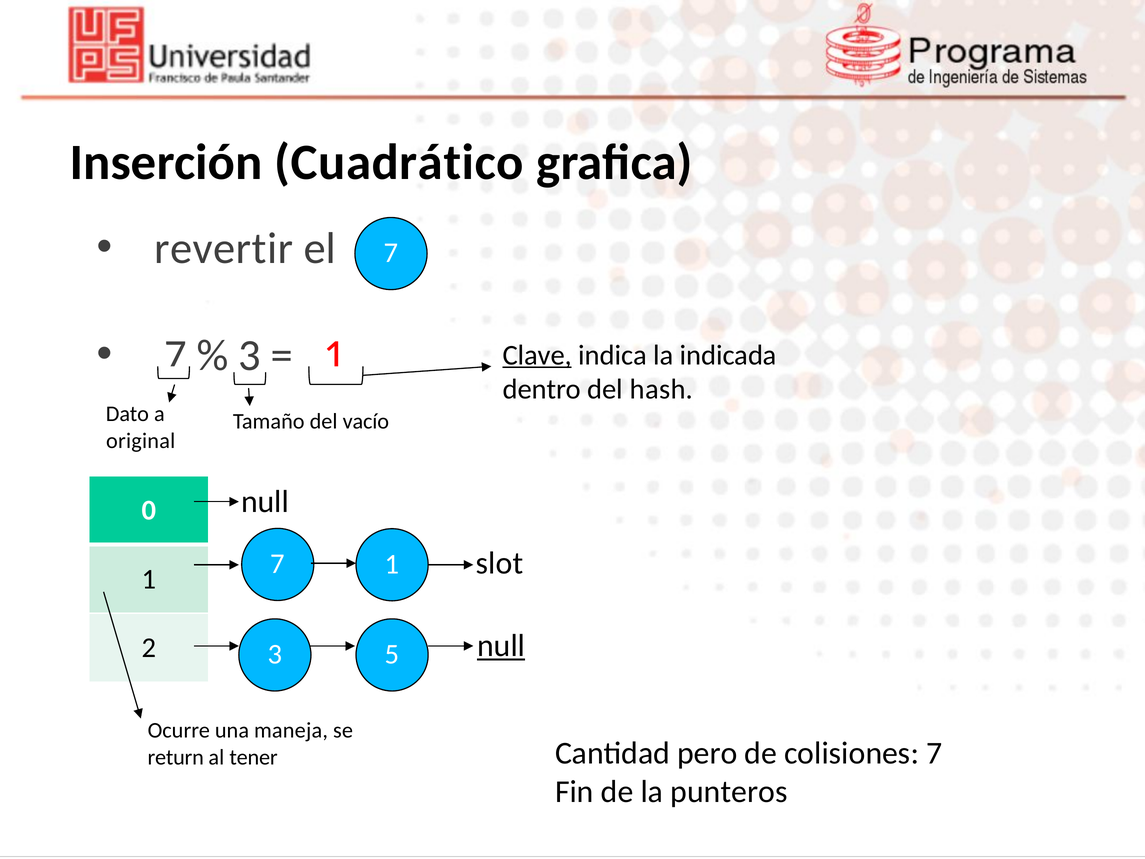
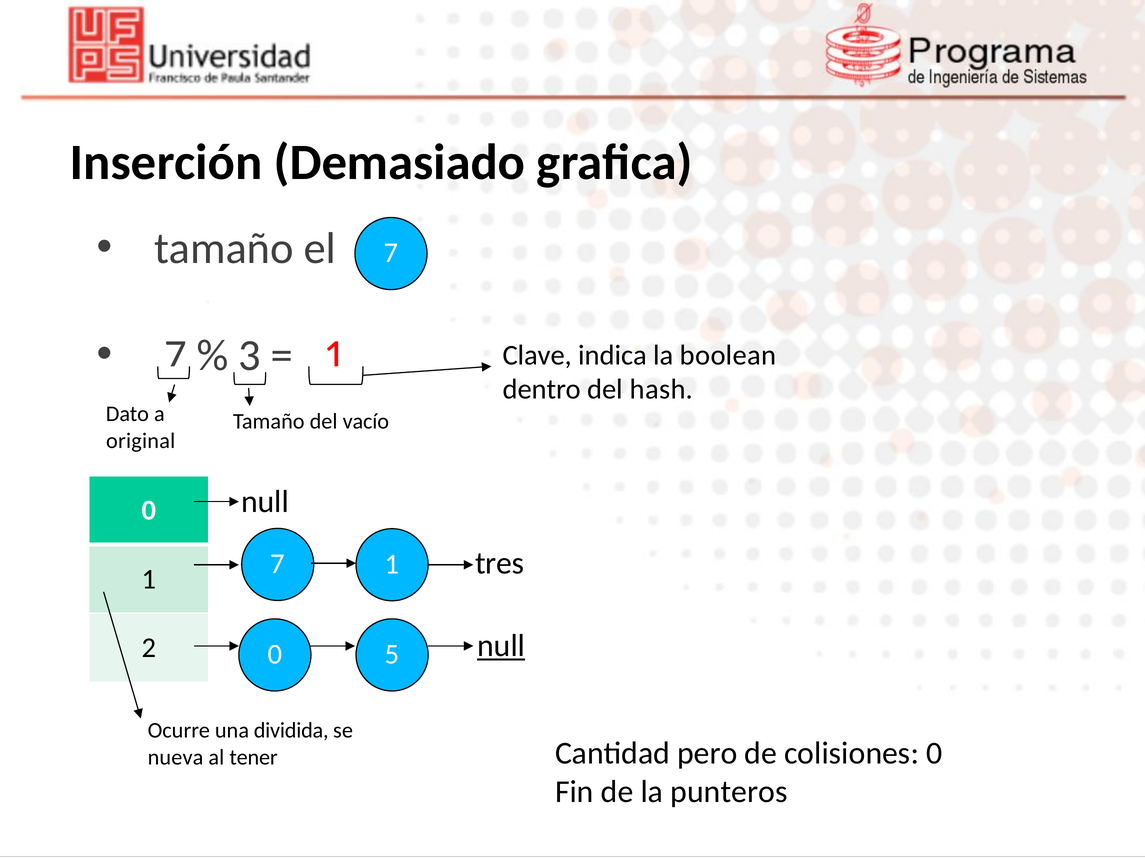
Cuadrático: Cuadrático -> Demasiado
revertir at (224, 248): revertir -> tamaño
Clave underline: present -> none
indicada: indicada -> boolean
slot: slot -> tres
2 3: 3 -> 0
maneja: maneja -> dividida
return: return -> nueva
colisiones 7: 7 -> 0
